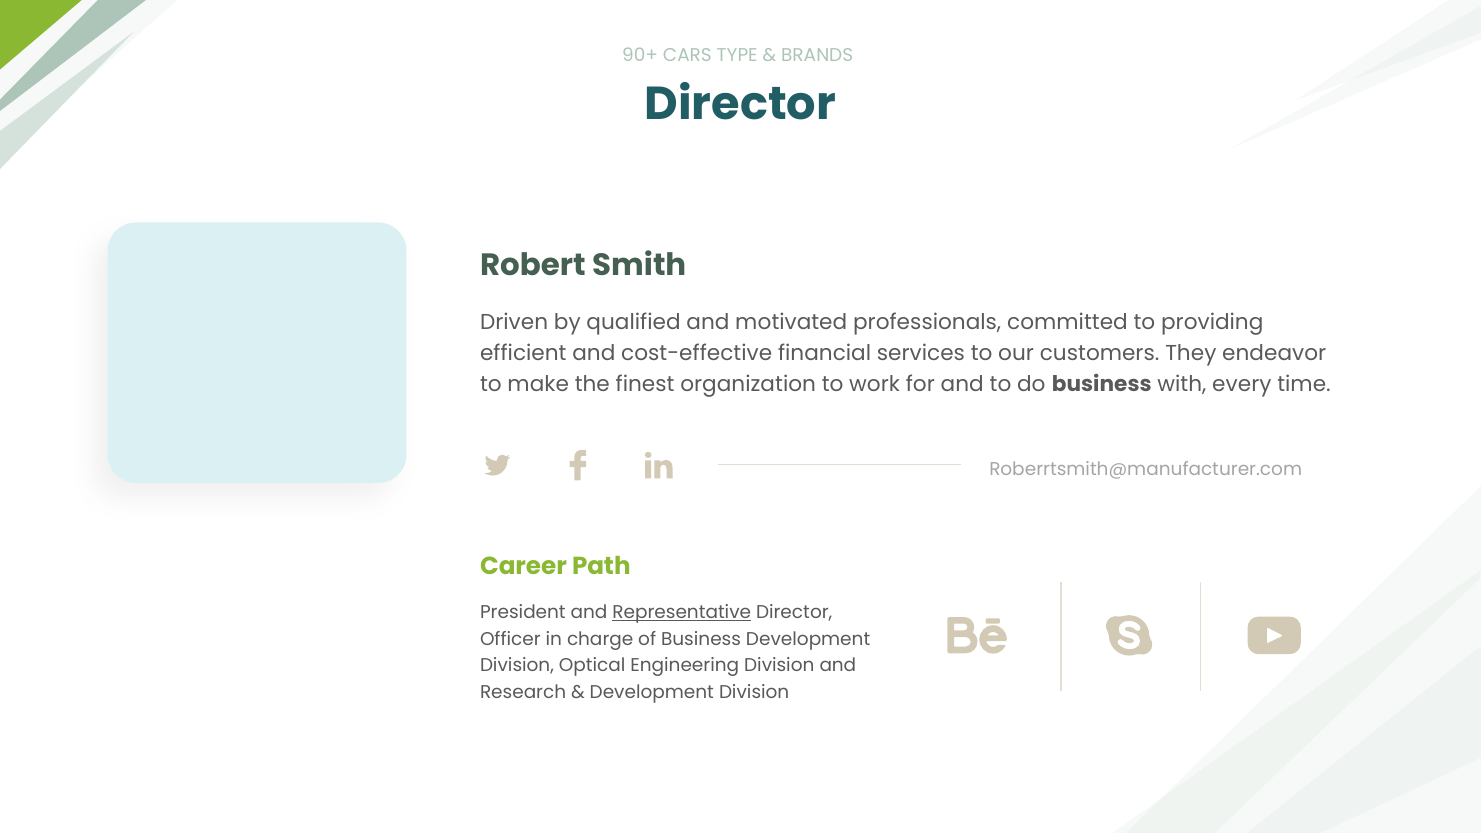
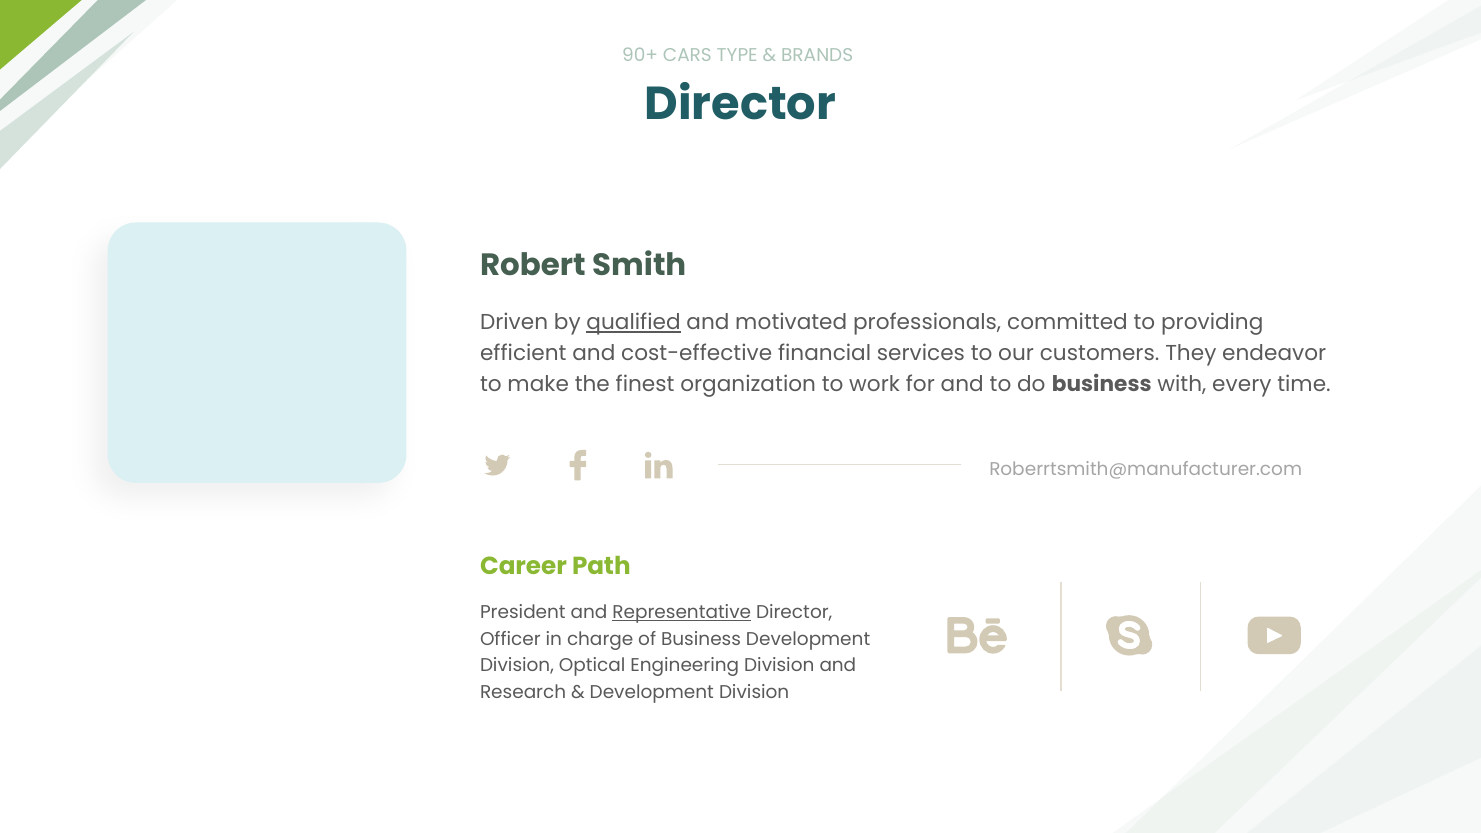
qualified underline: none -> present
